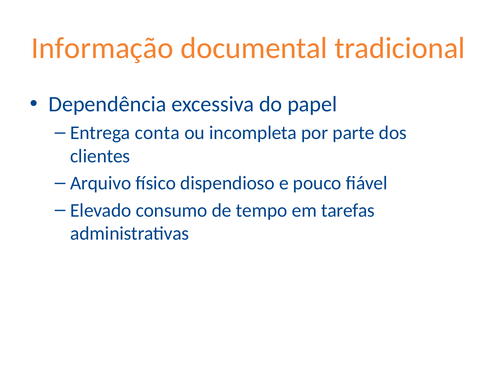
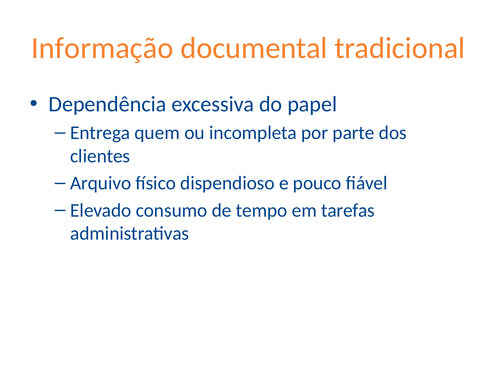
conta: conta -> quem
